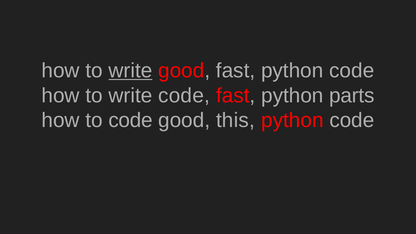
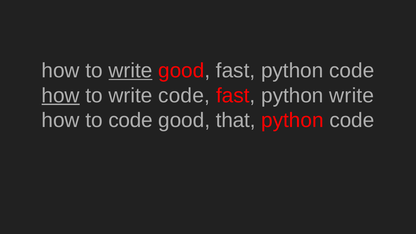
how at (61, 95) underline: none -> present
python parts: parts -> write
this: this -> that
